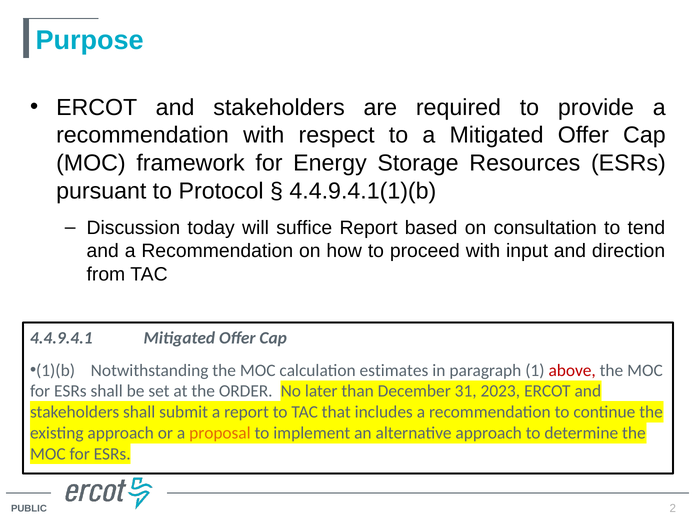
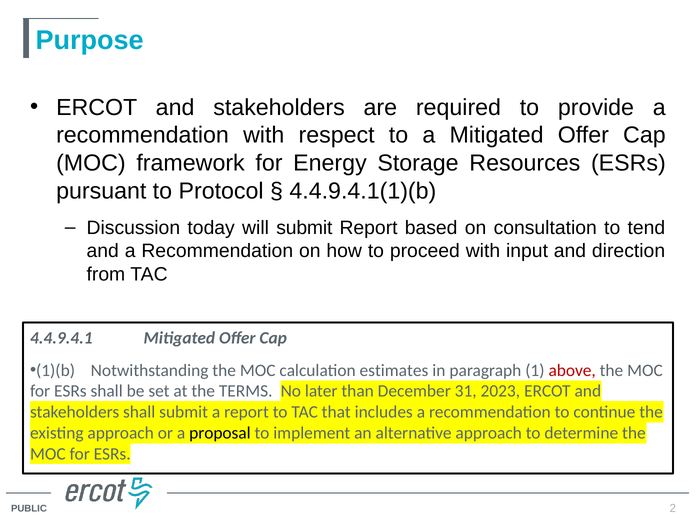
will suffice: suffice -> submit
ORDER: ORDER -> TERMS
proposal colour: orange -> black
